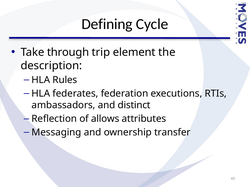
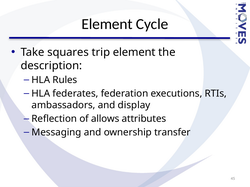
Defining at (107, 24): Defining -> Element
through: through -> squares
distinct: distinct -> display
